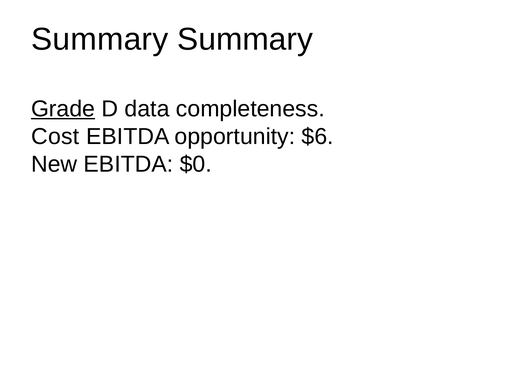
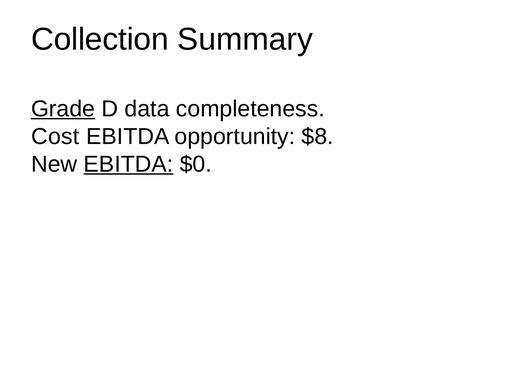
Summary at (100, 39): Summary -> Collection
$6: $6 -> $8
EBITDA at (128, 164) underline: none -> present
